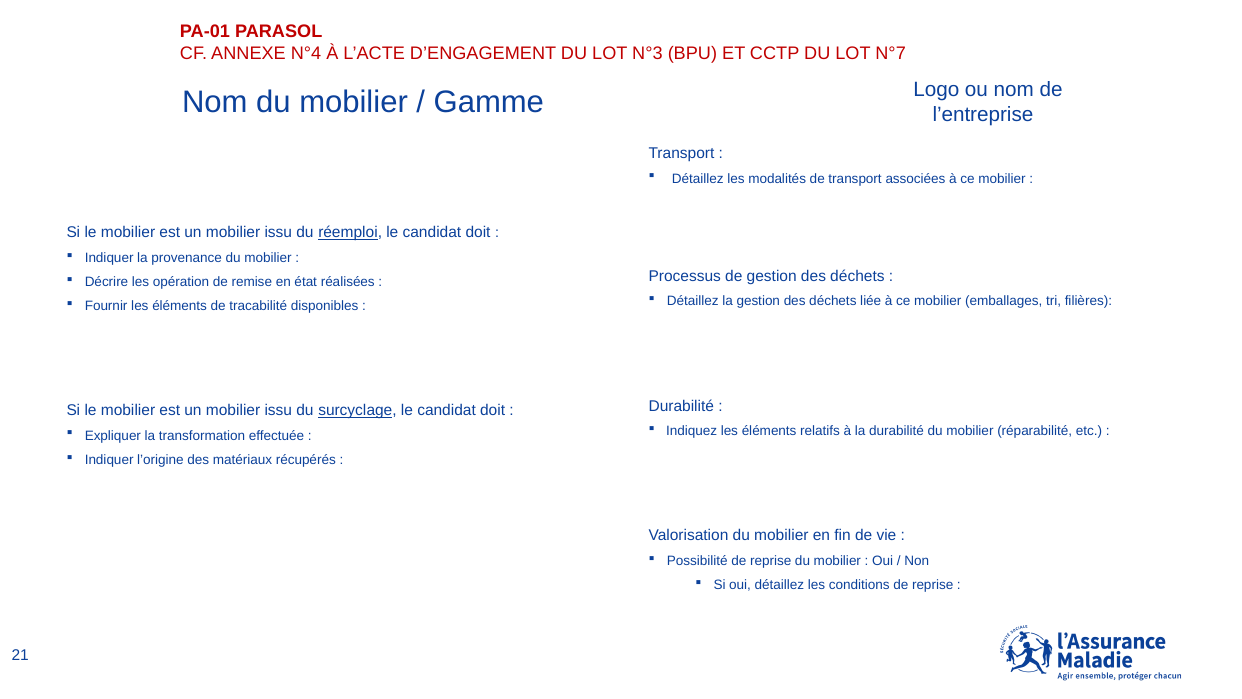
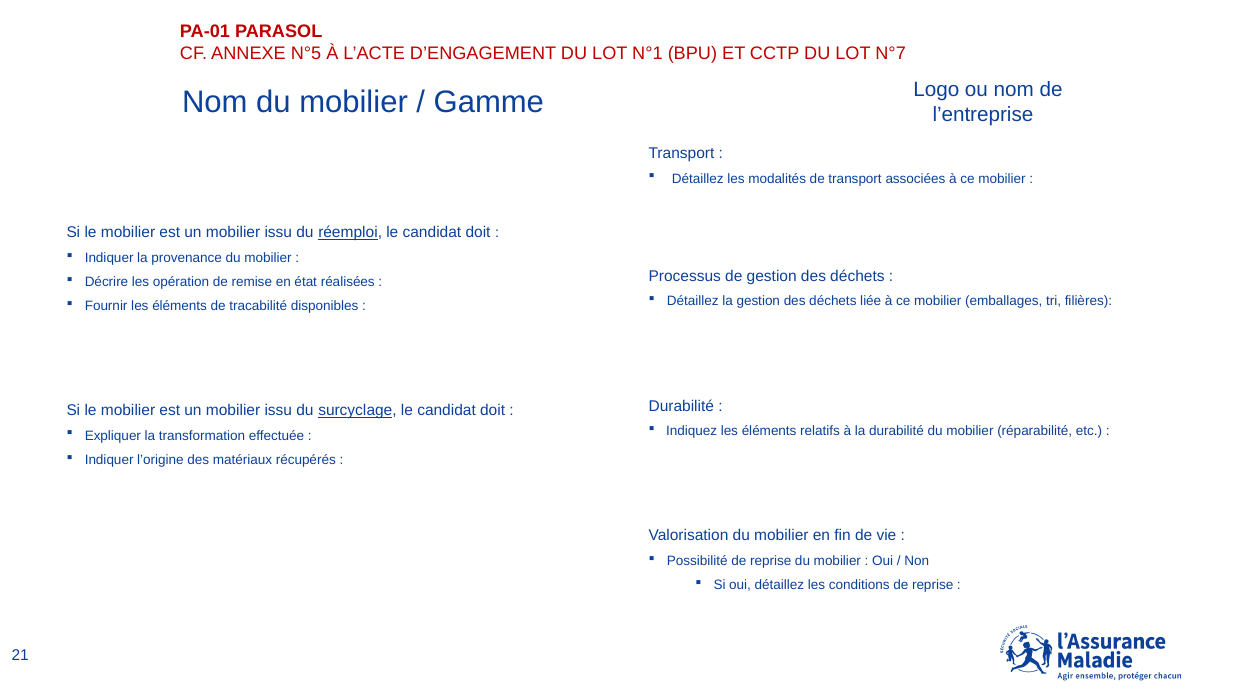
N°4: N°4 -> N°5
N°3: N°3 -> N°1
